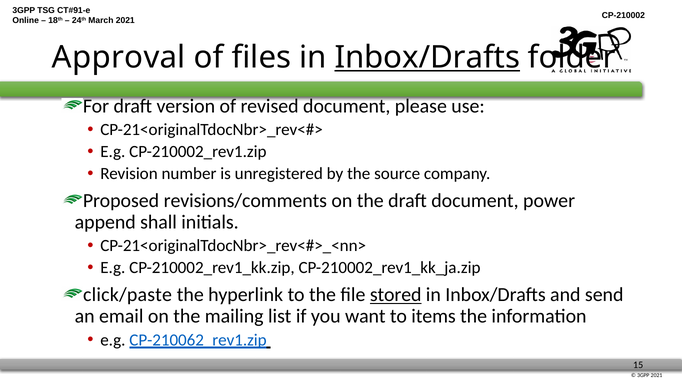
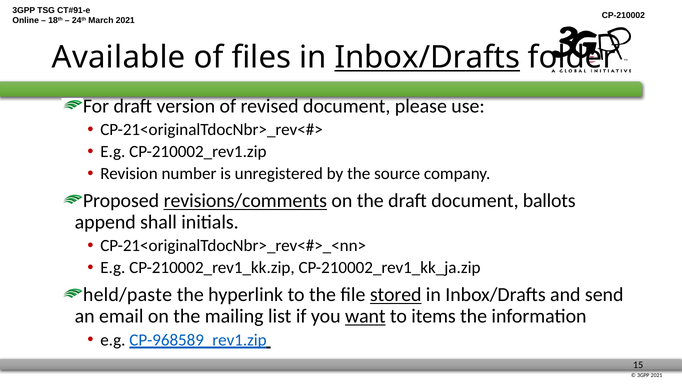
Approval: Approval -> Available
revisions/comments underline: none -> present
power: power -> ballots
click/paste: click/paste -> held/paste
want underline: none -> present
CP-210062_rev1.zip: CP-210062_rev1.zip -> CP-968589_rev1.zip
